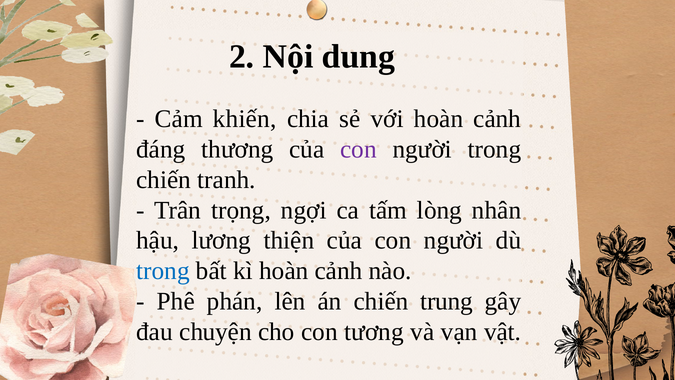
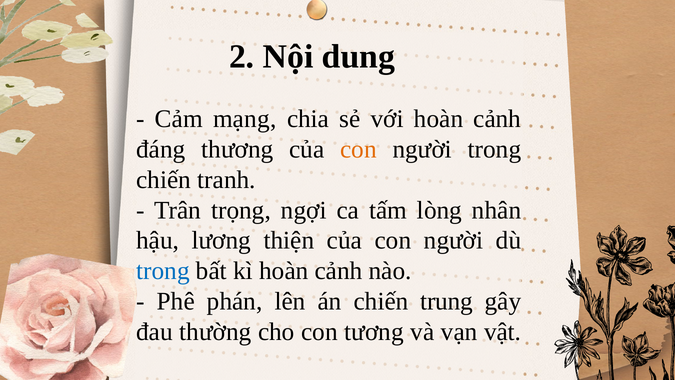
khiến: khiến -> mạng
con at (358, 149) colour: purple -> orange
chuyện: chuyện -> thường
